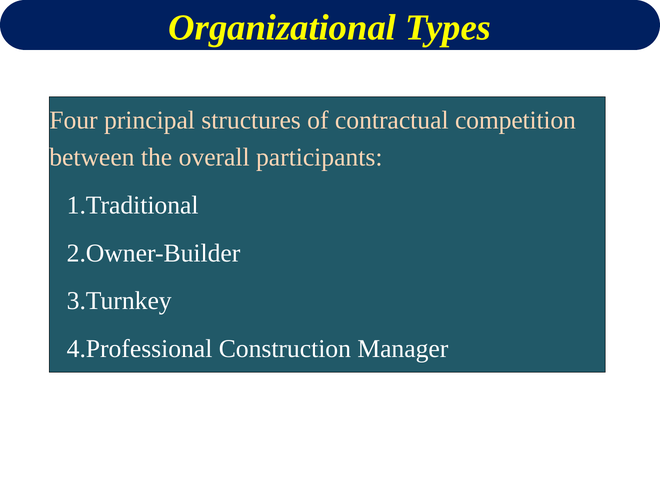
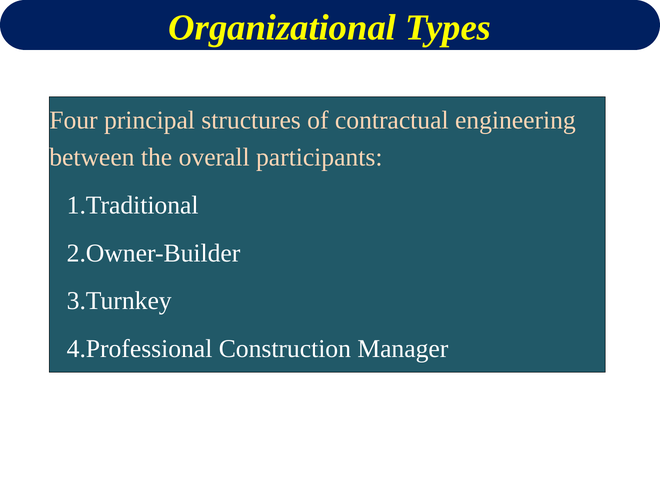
competition: competition -> engineering
